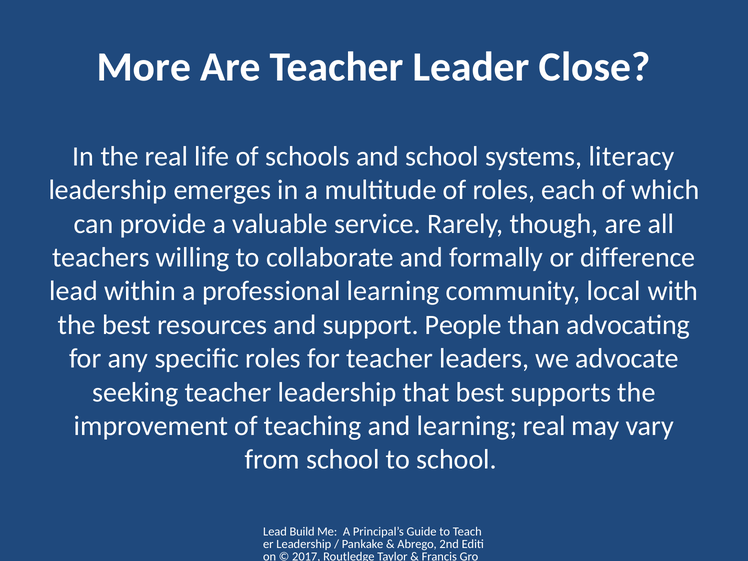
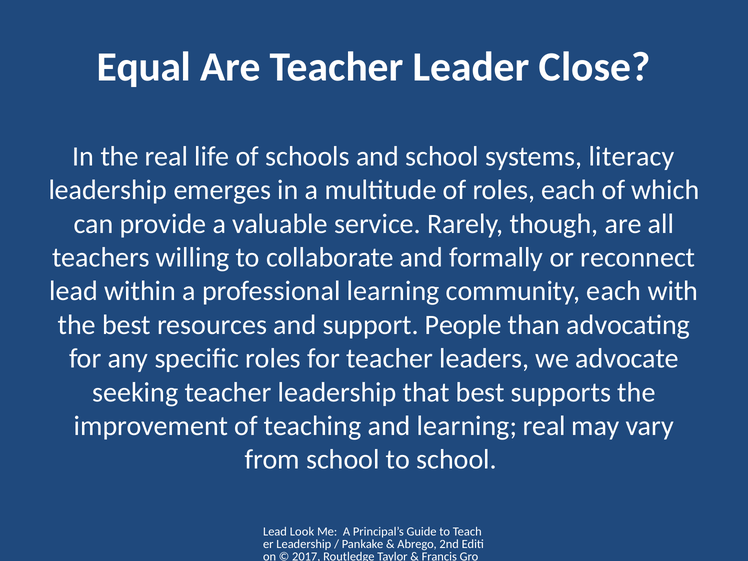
More: More -> Equal
difference: difference -> reconnect
community local: local -> each
Build: Build -> Look
